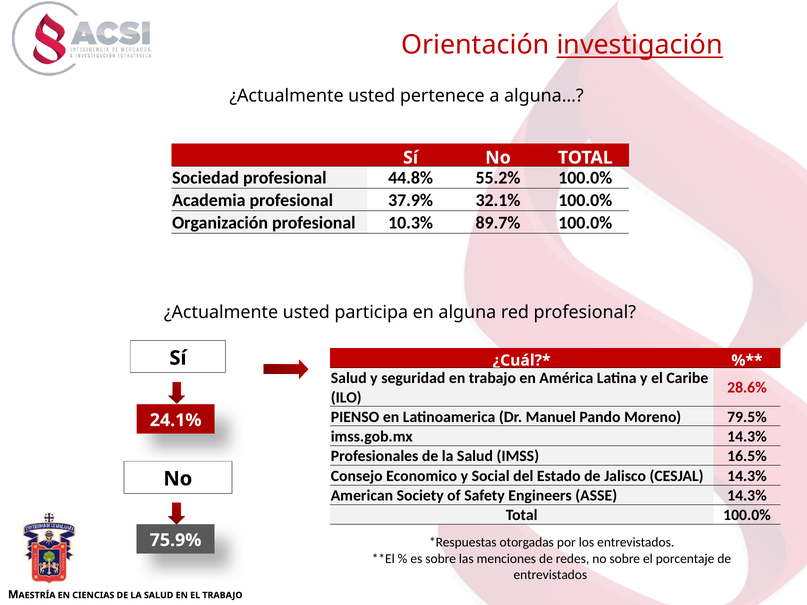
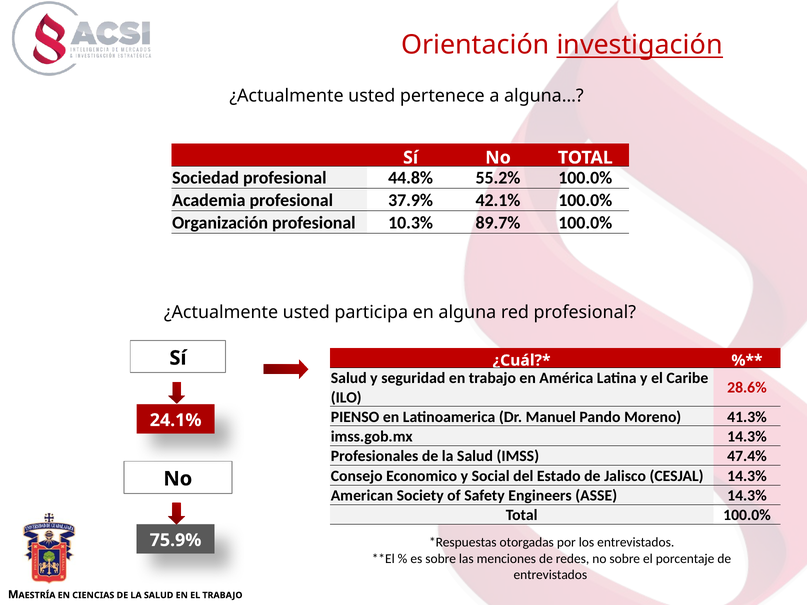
32.1%: 32.1% -> 42.1%
79.5%: 79.5% -> 41.3%
16.5%: 16.5% -> 47.4%
